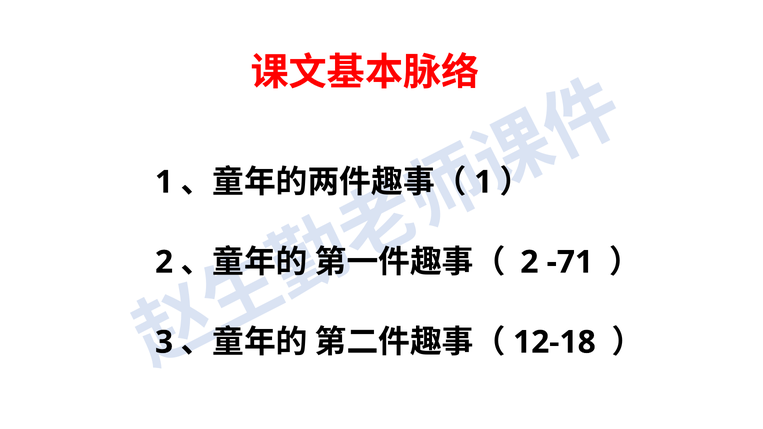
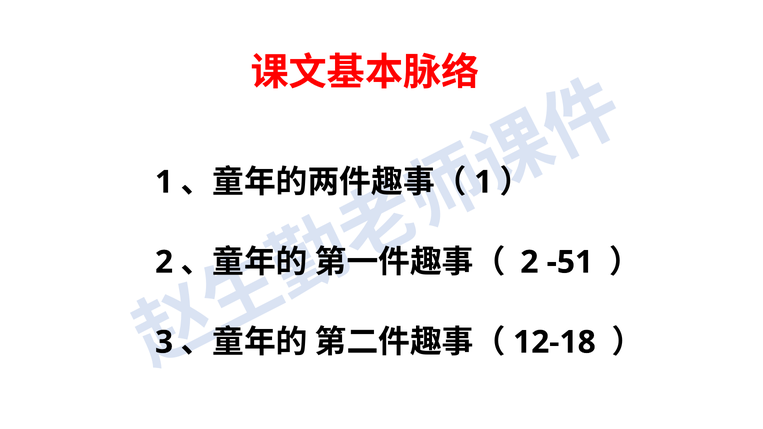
-71: -71 -> -51
